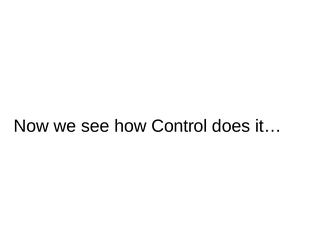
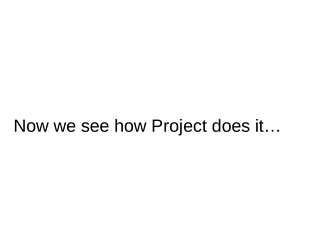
Control: Control -> Project
